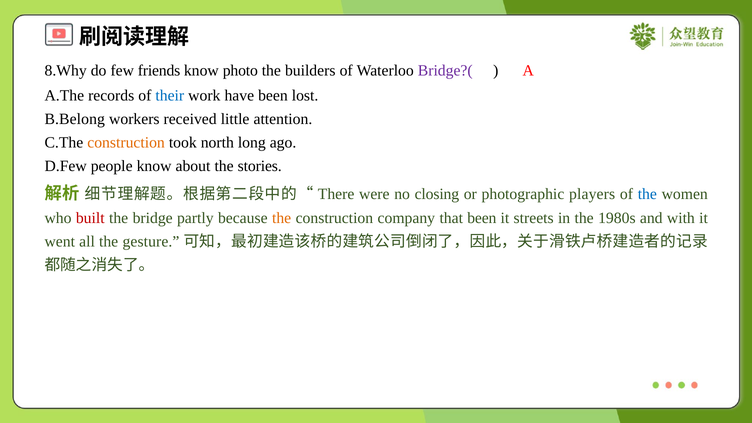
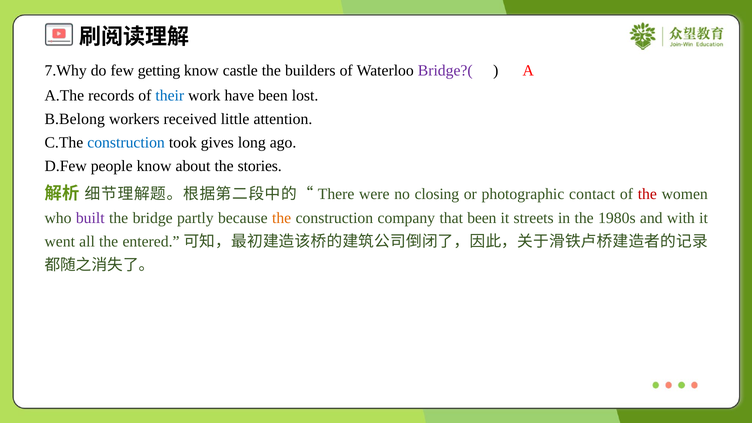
8.Why: 8.Why -> 7.Why
friends: friends -> getting
photo: photo -> castle
construction at (126, 143) colour: orange -> blue
north: north -> gives
players: players -> contact
the at (647, 194) colour: blue -> red
built colour: red -> purple
gesture: gesture -> entered
